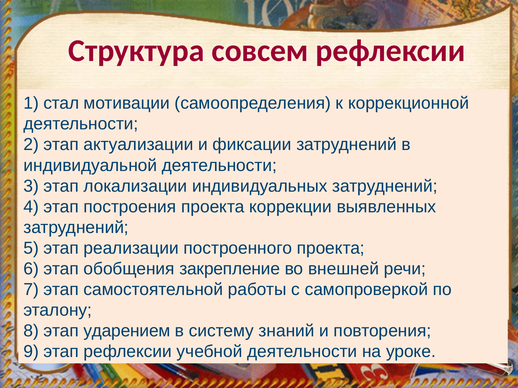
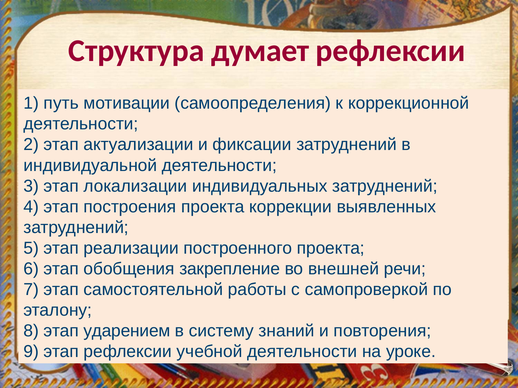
совсем: совсем -> думает
стал: стал -> путь
